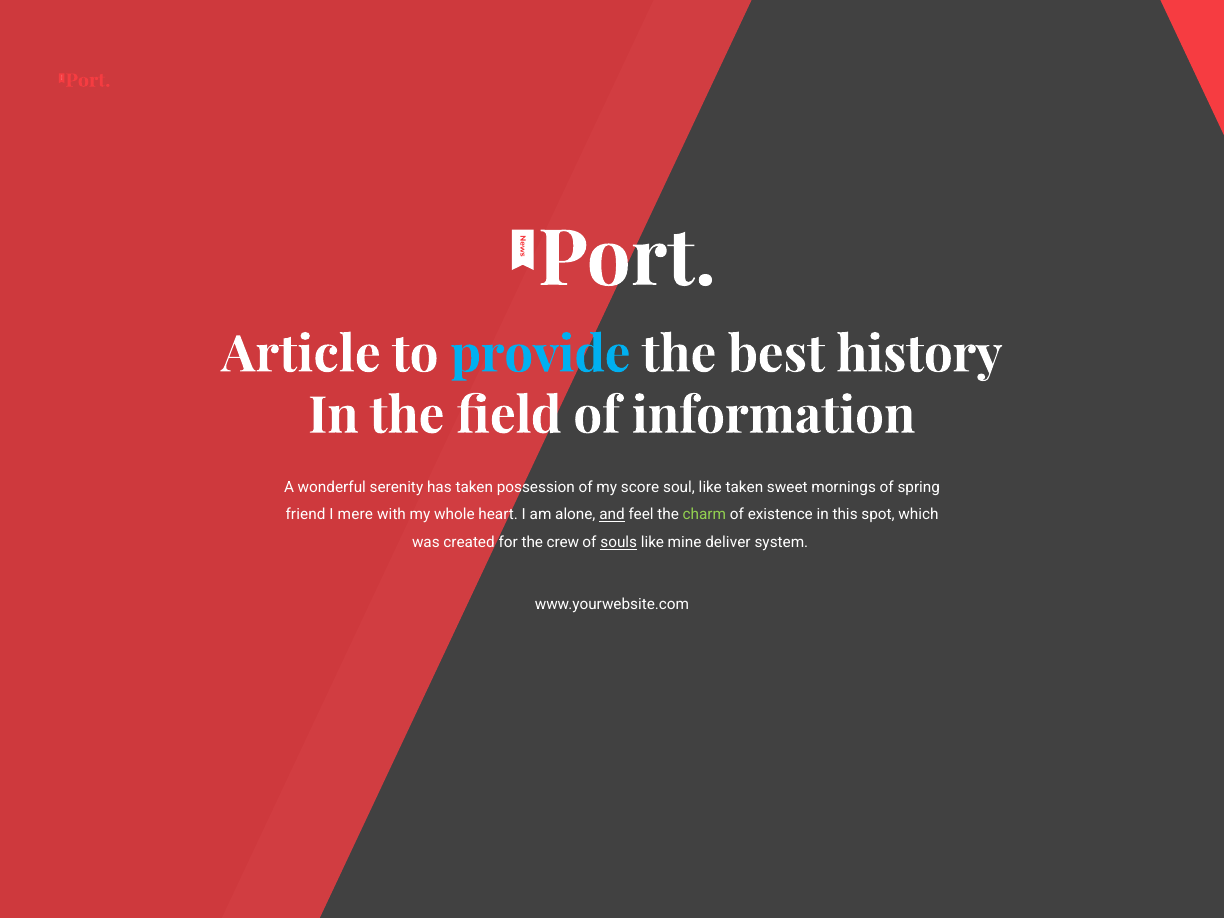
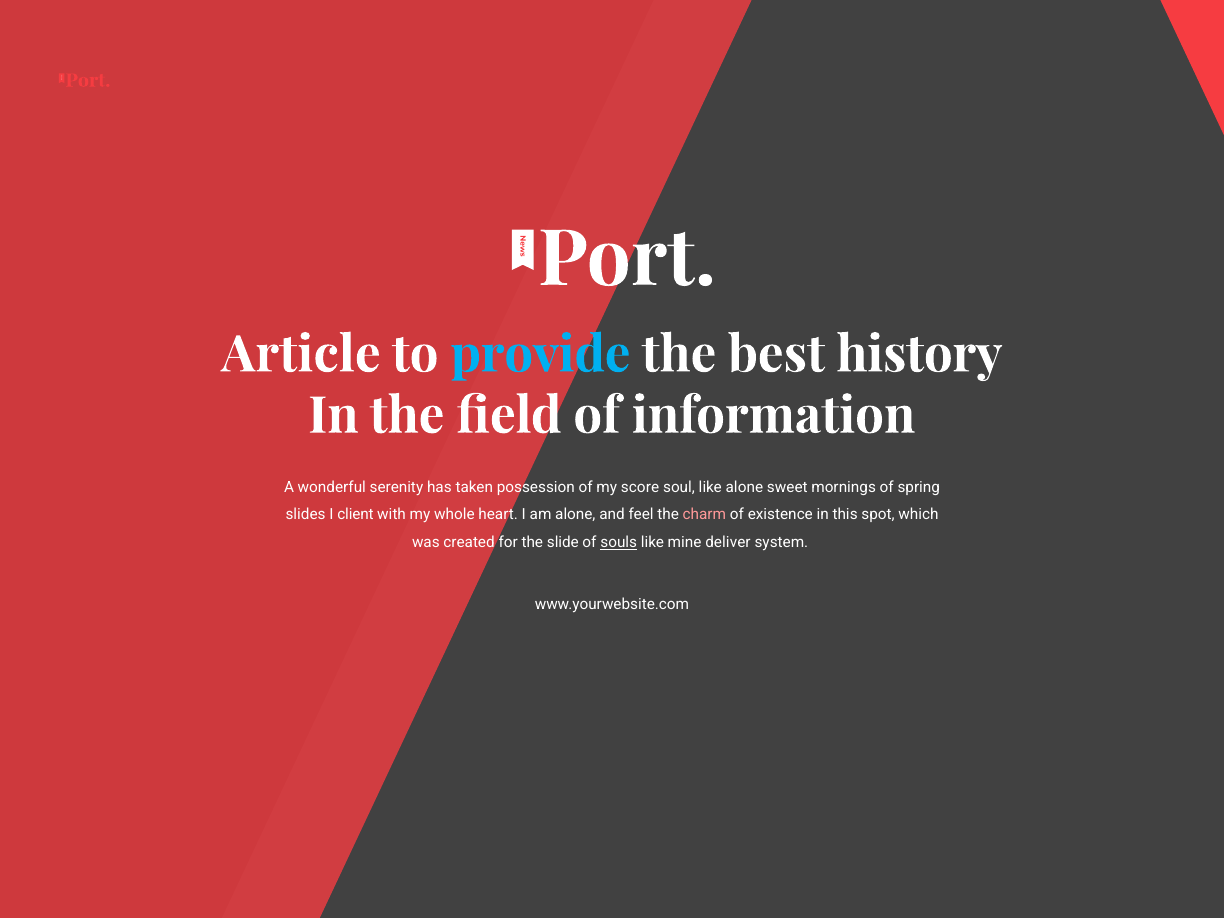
like taken: taken -> alone
friend: friend -> slides
mere: mere -> client
and underline: present -> none
charm colour: light green -> pink
crew: crew -> slide
